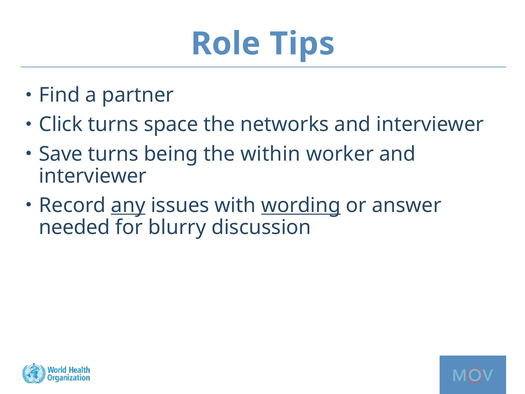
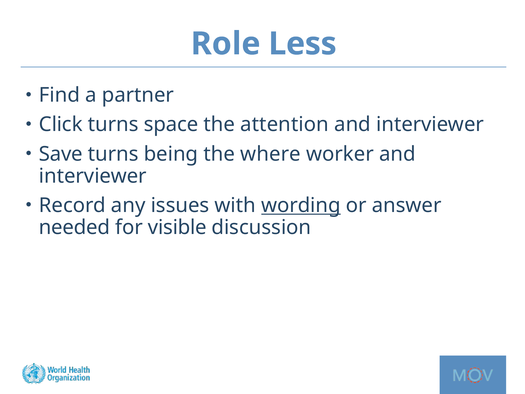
Tips: Tips -> Less
networks: networks -> attention
within: within -> where
any underline: present -> none
blurry: blurry -> visible
